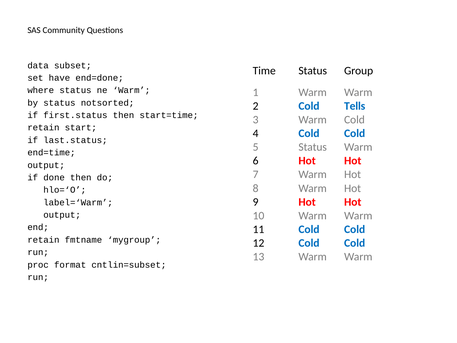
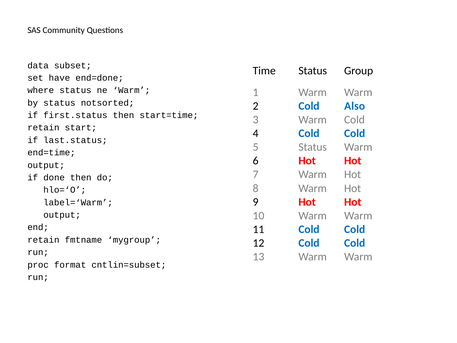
Tells: Tells -> Also
